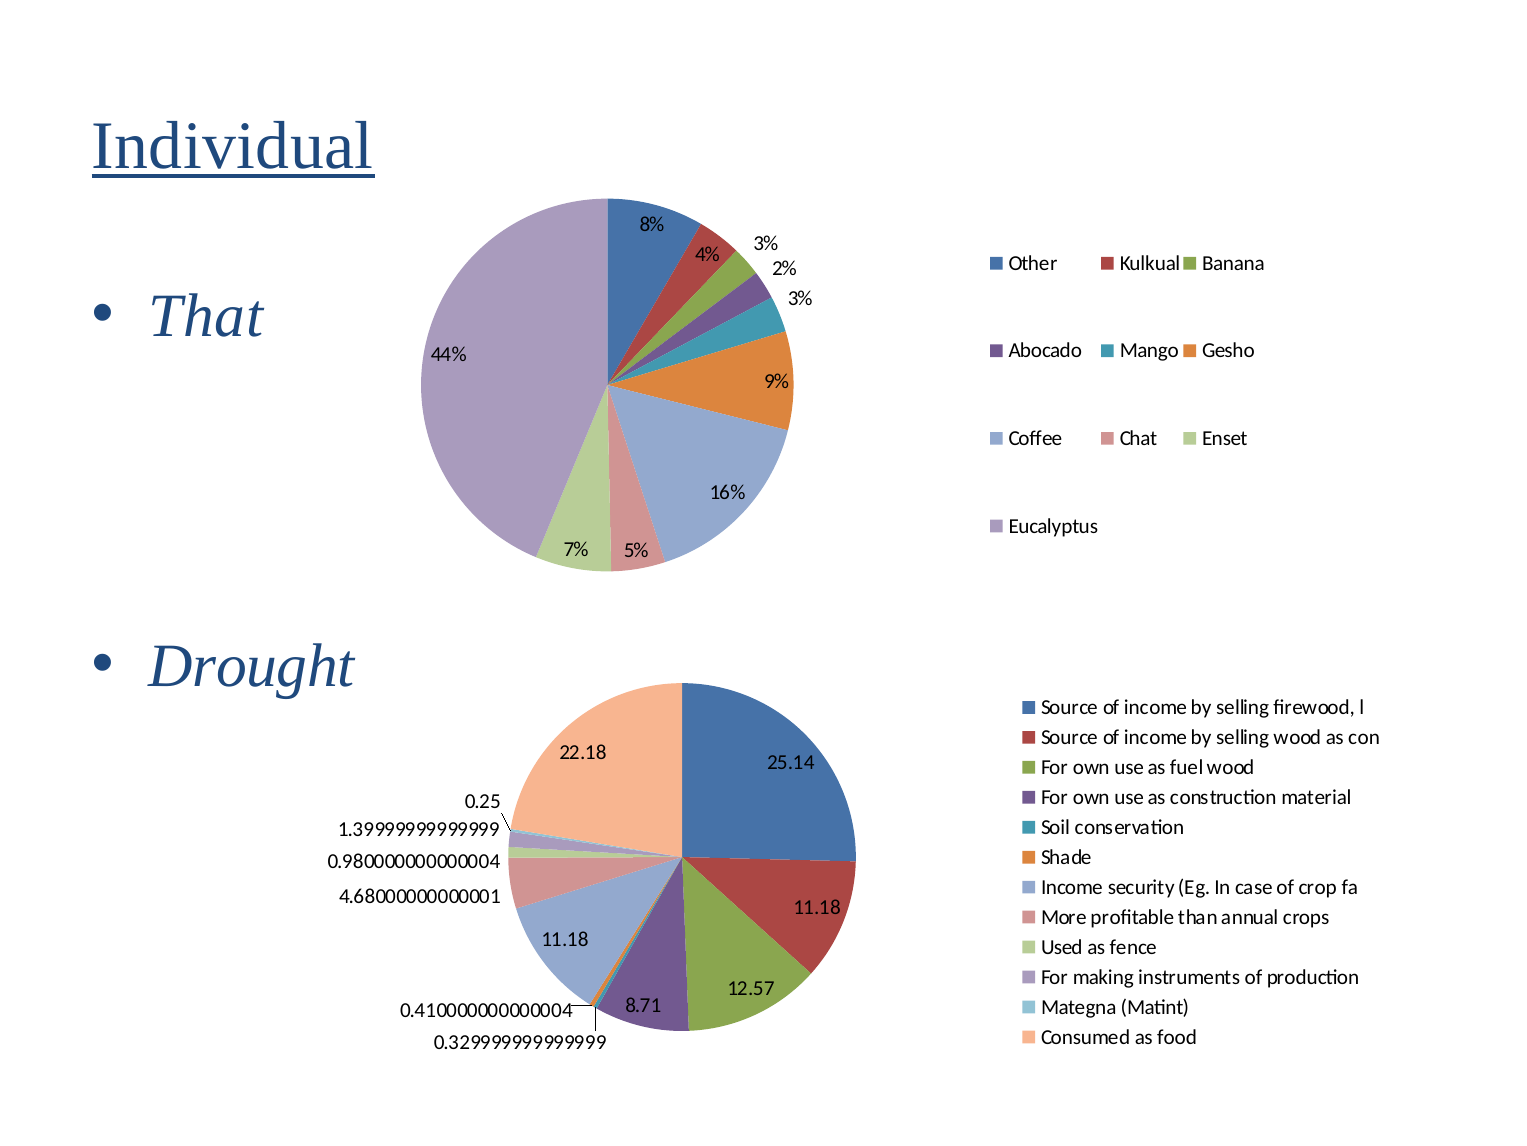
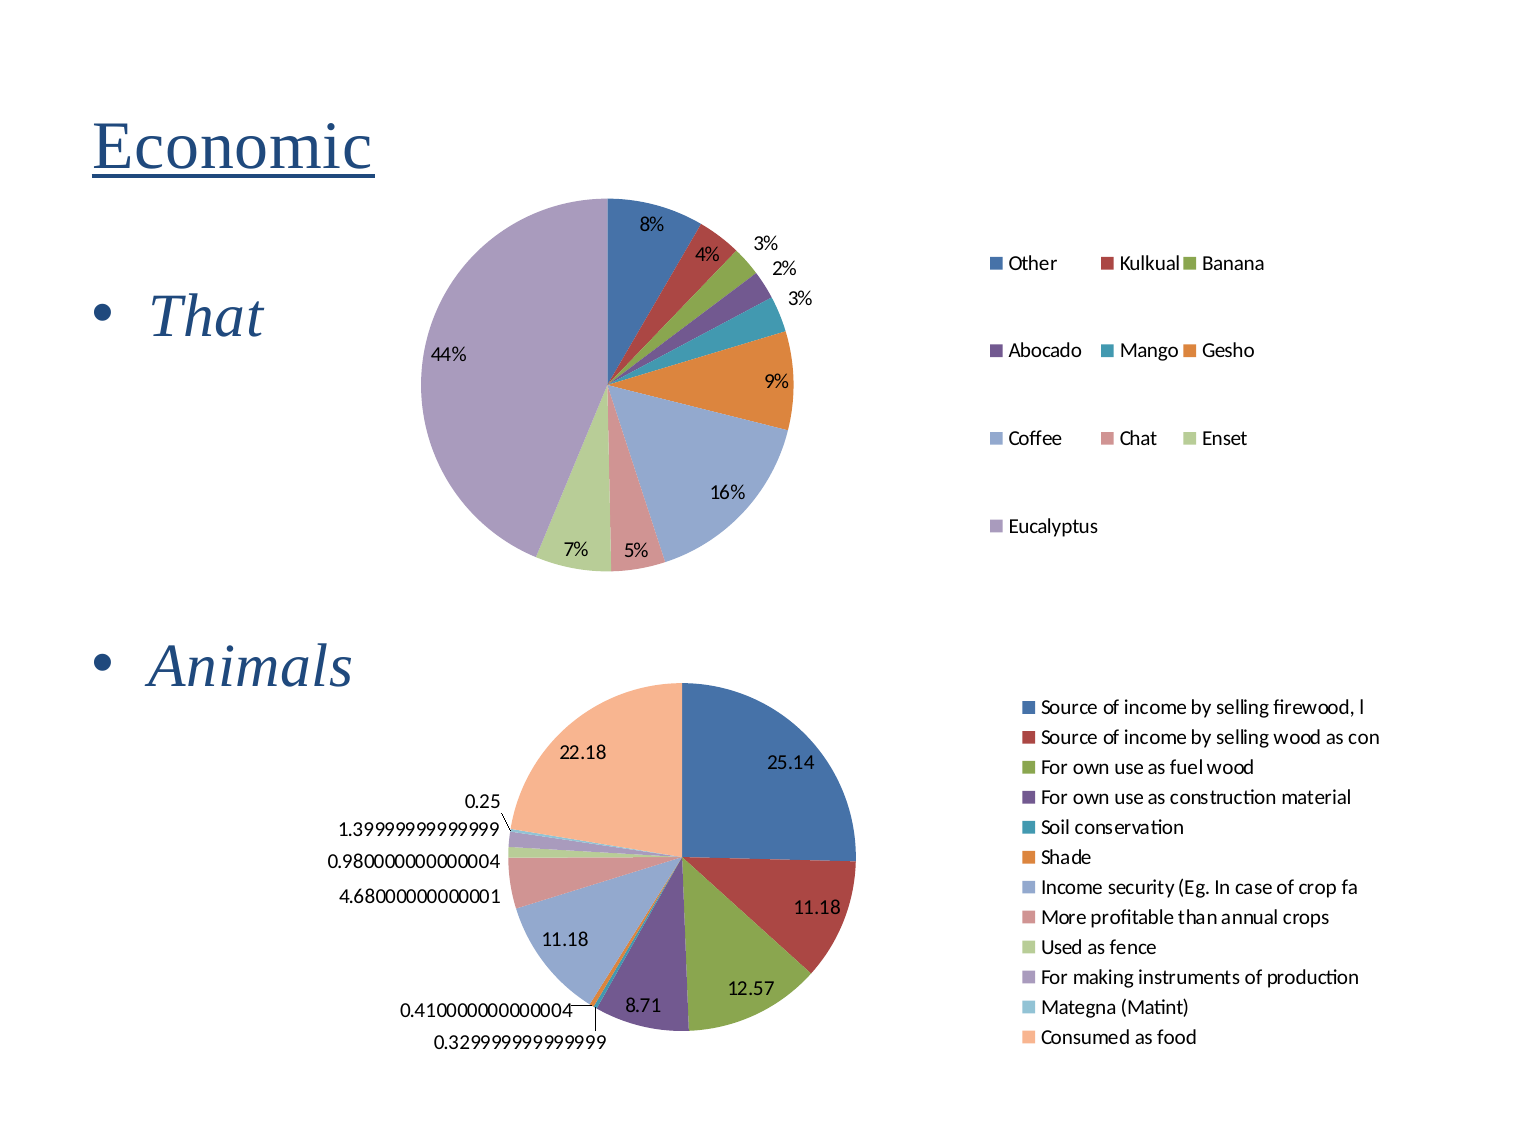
Individual: Individual -> Economic
Drought: Drought -> Animals
